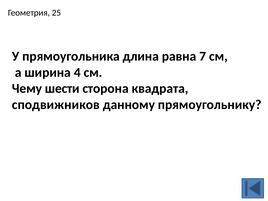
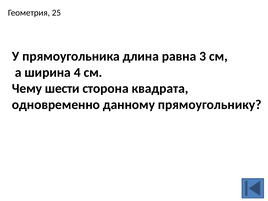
7: 7 -> 3
сподвижников: сподвижников -> одновременно
